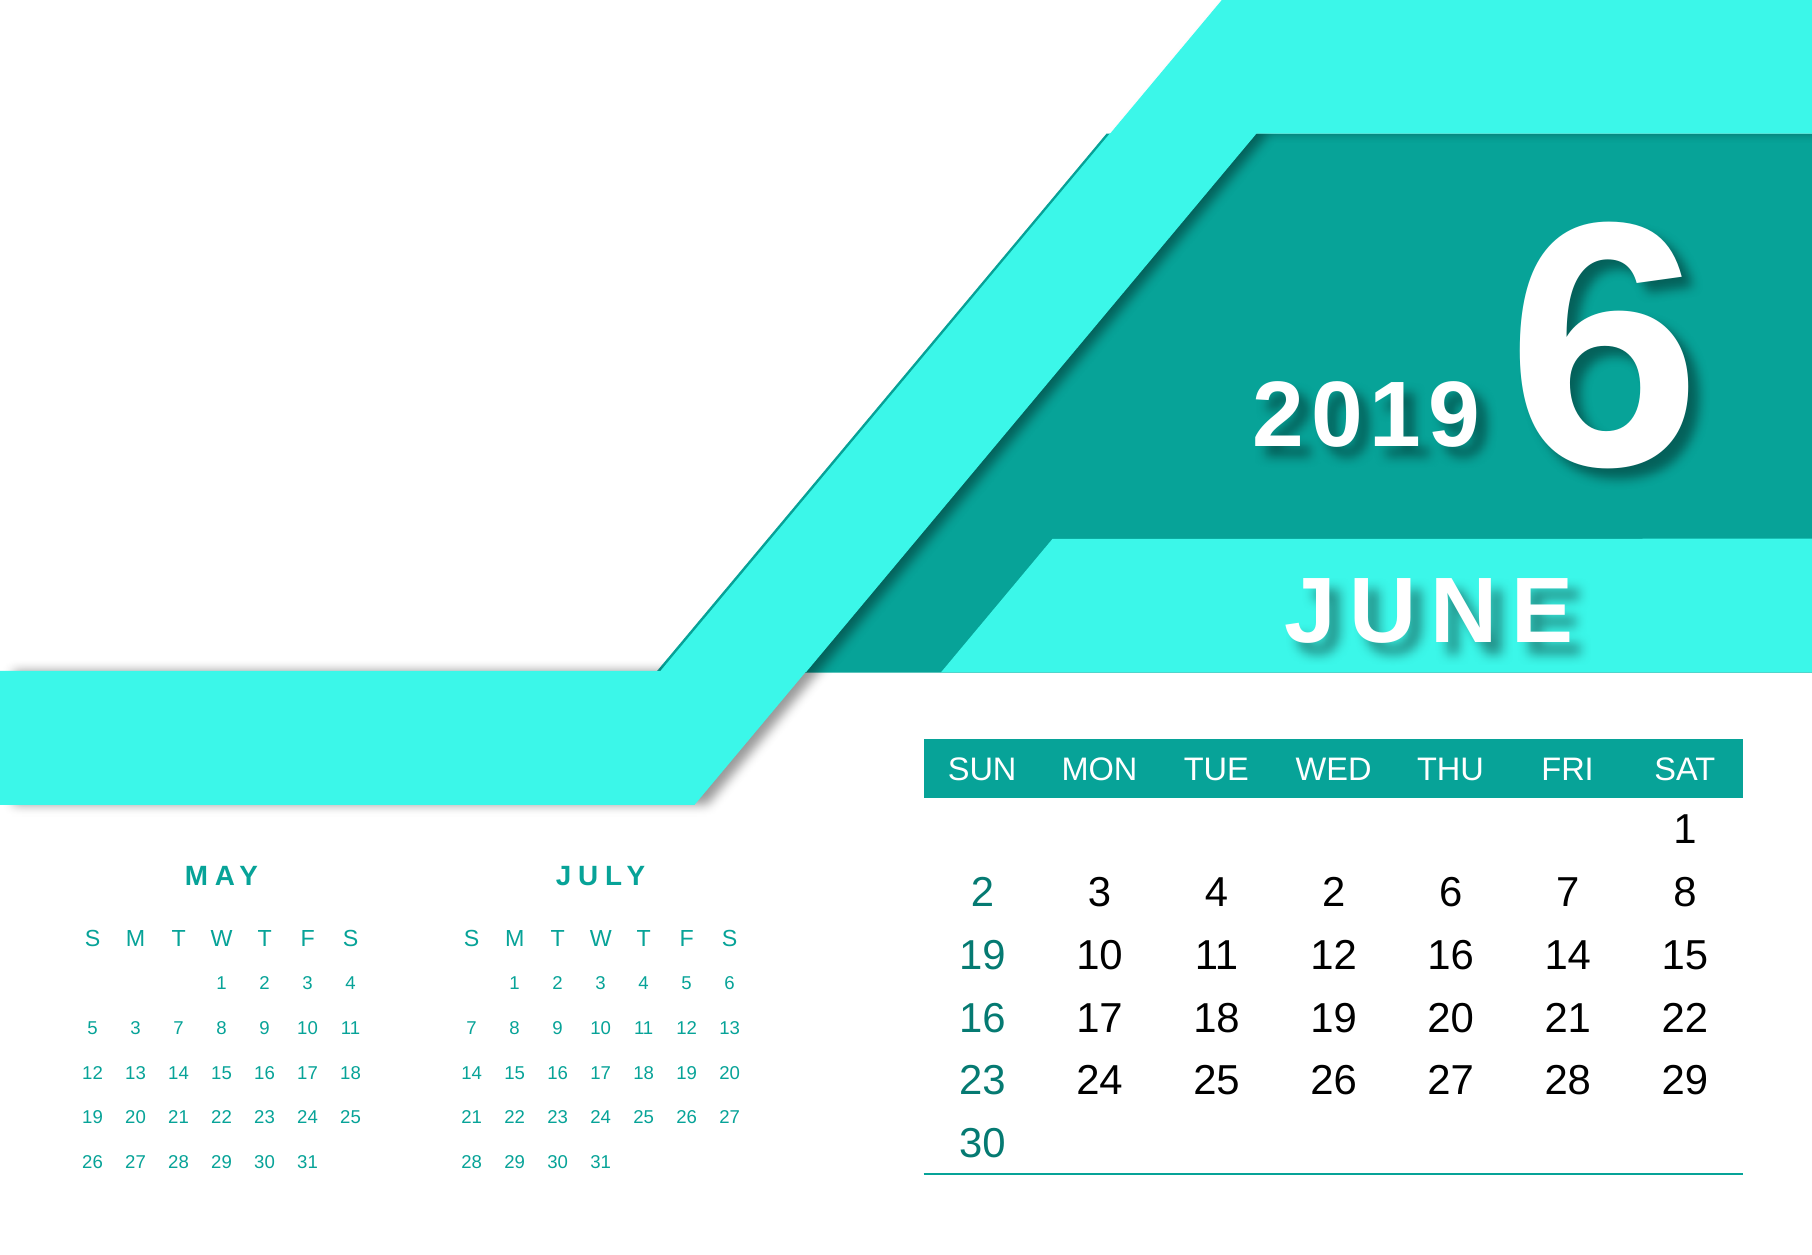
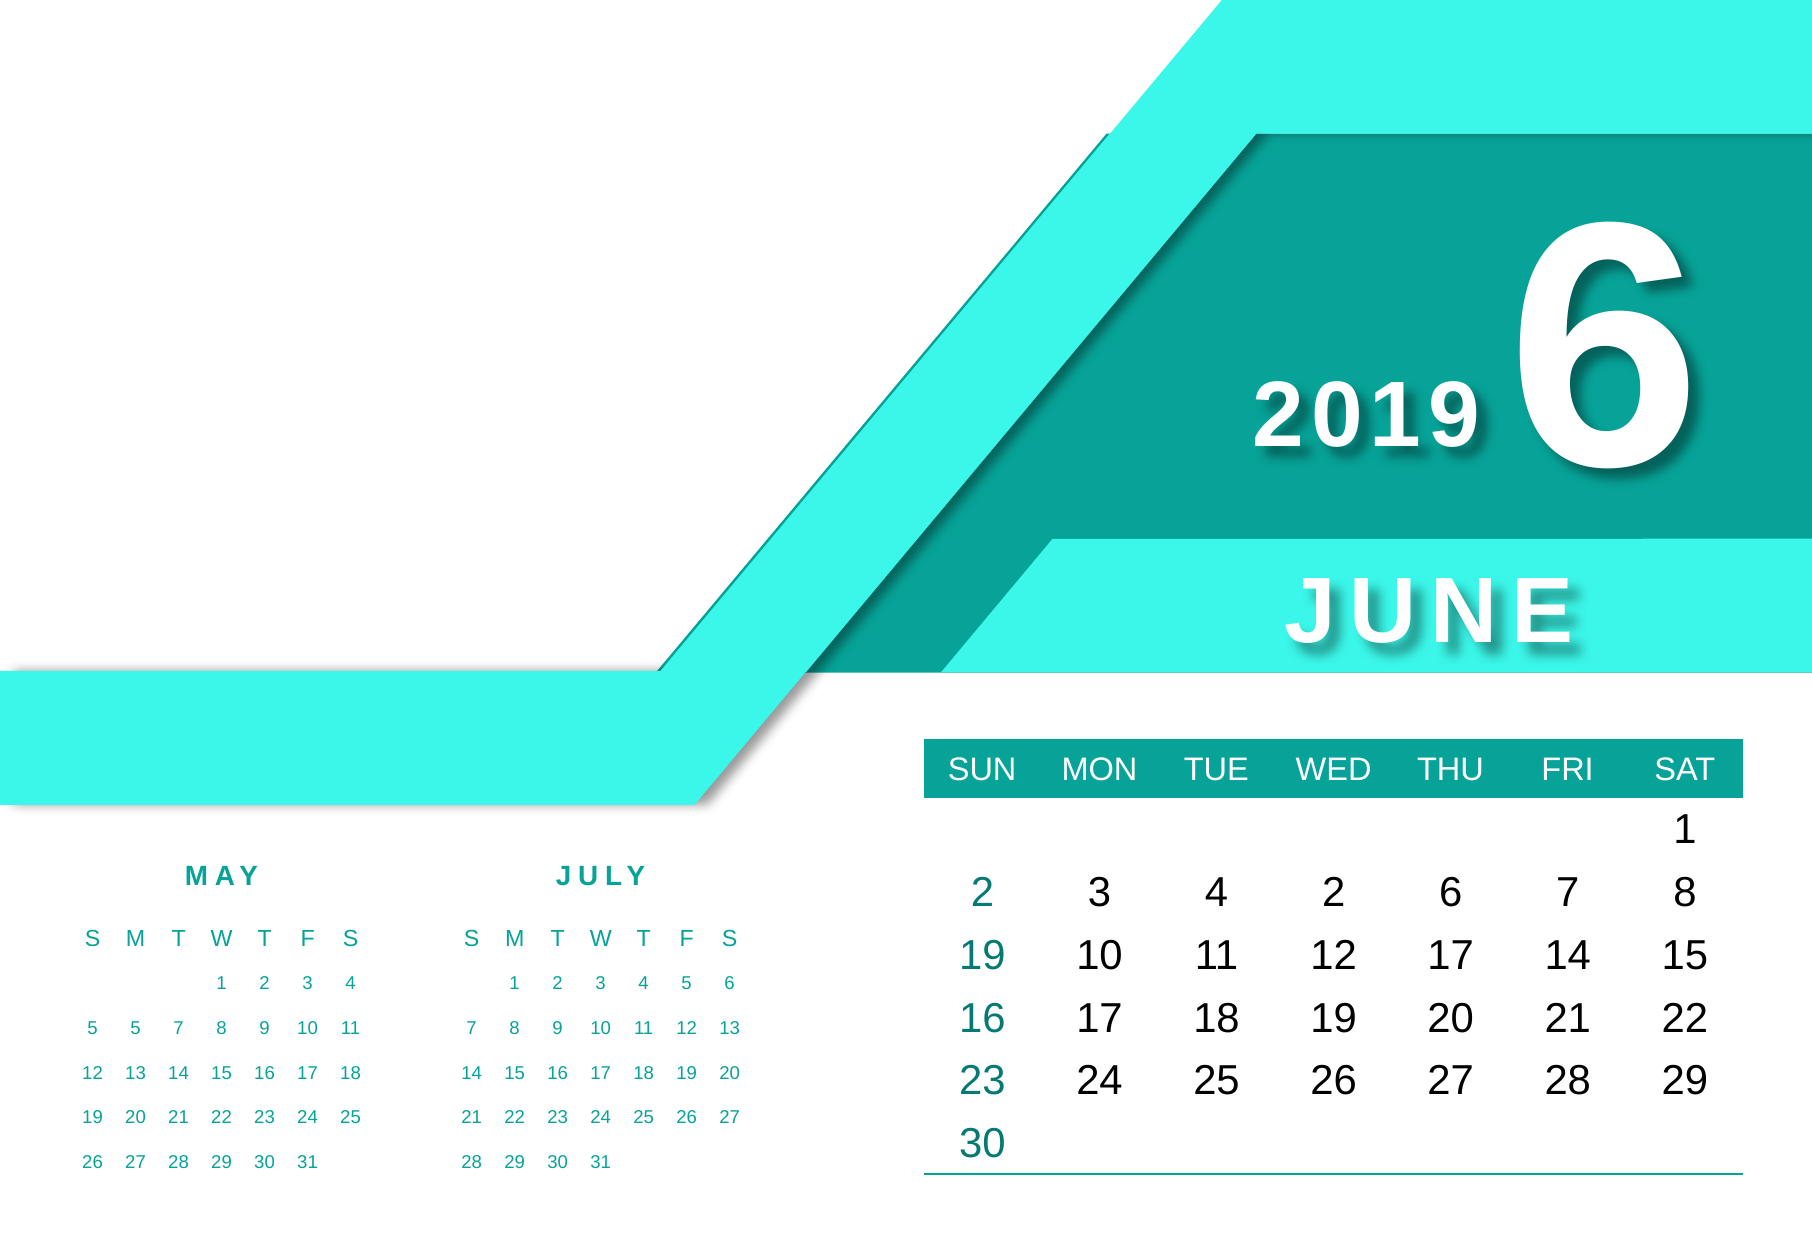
12 16: 16 -> 17
5 3: 3 -> 5
